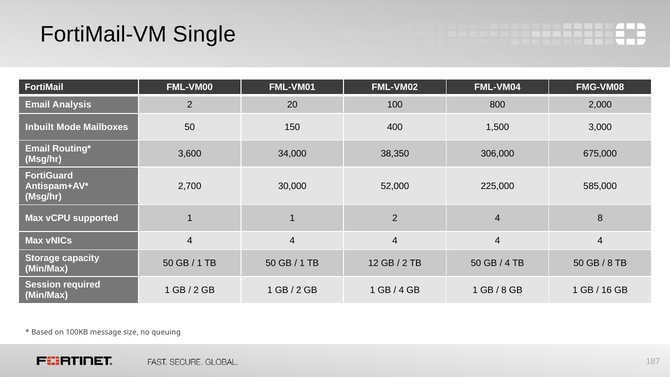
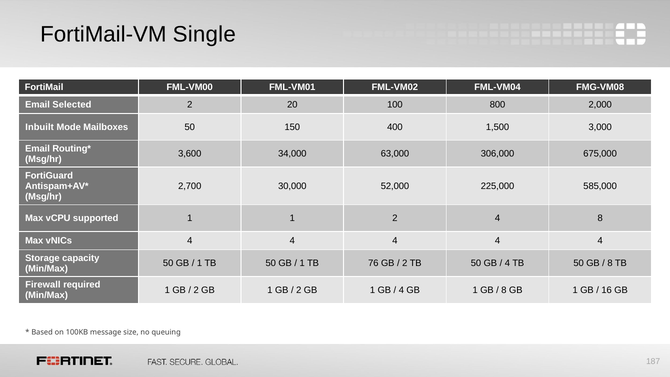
Analysis: Analysis -> Selected
38,350: 38,350 -> 63,000
12: 12 -> 76
Session: Session -> Firewall
